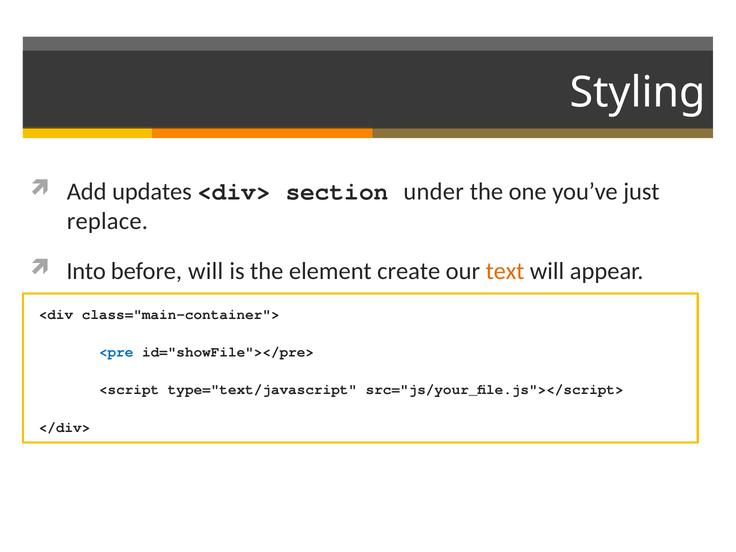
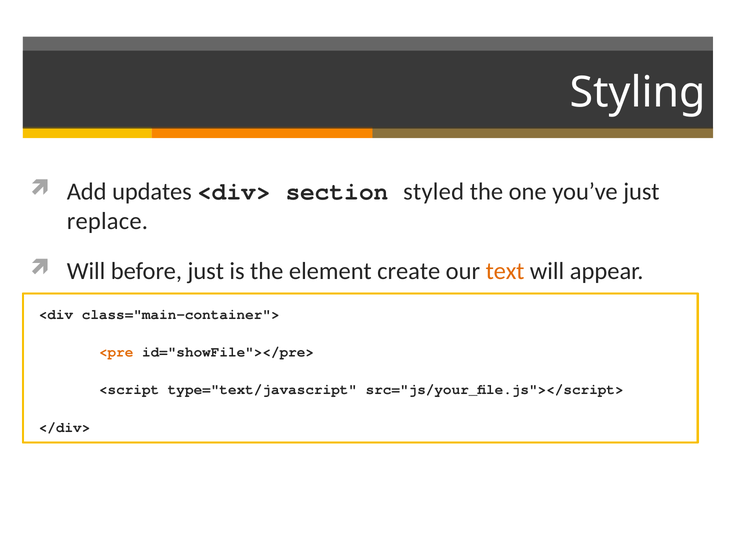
under: under -> styled
Into at (86, 271): Into -> Will
before will: will -> just
<pre colour: blue -> orange
